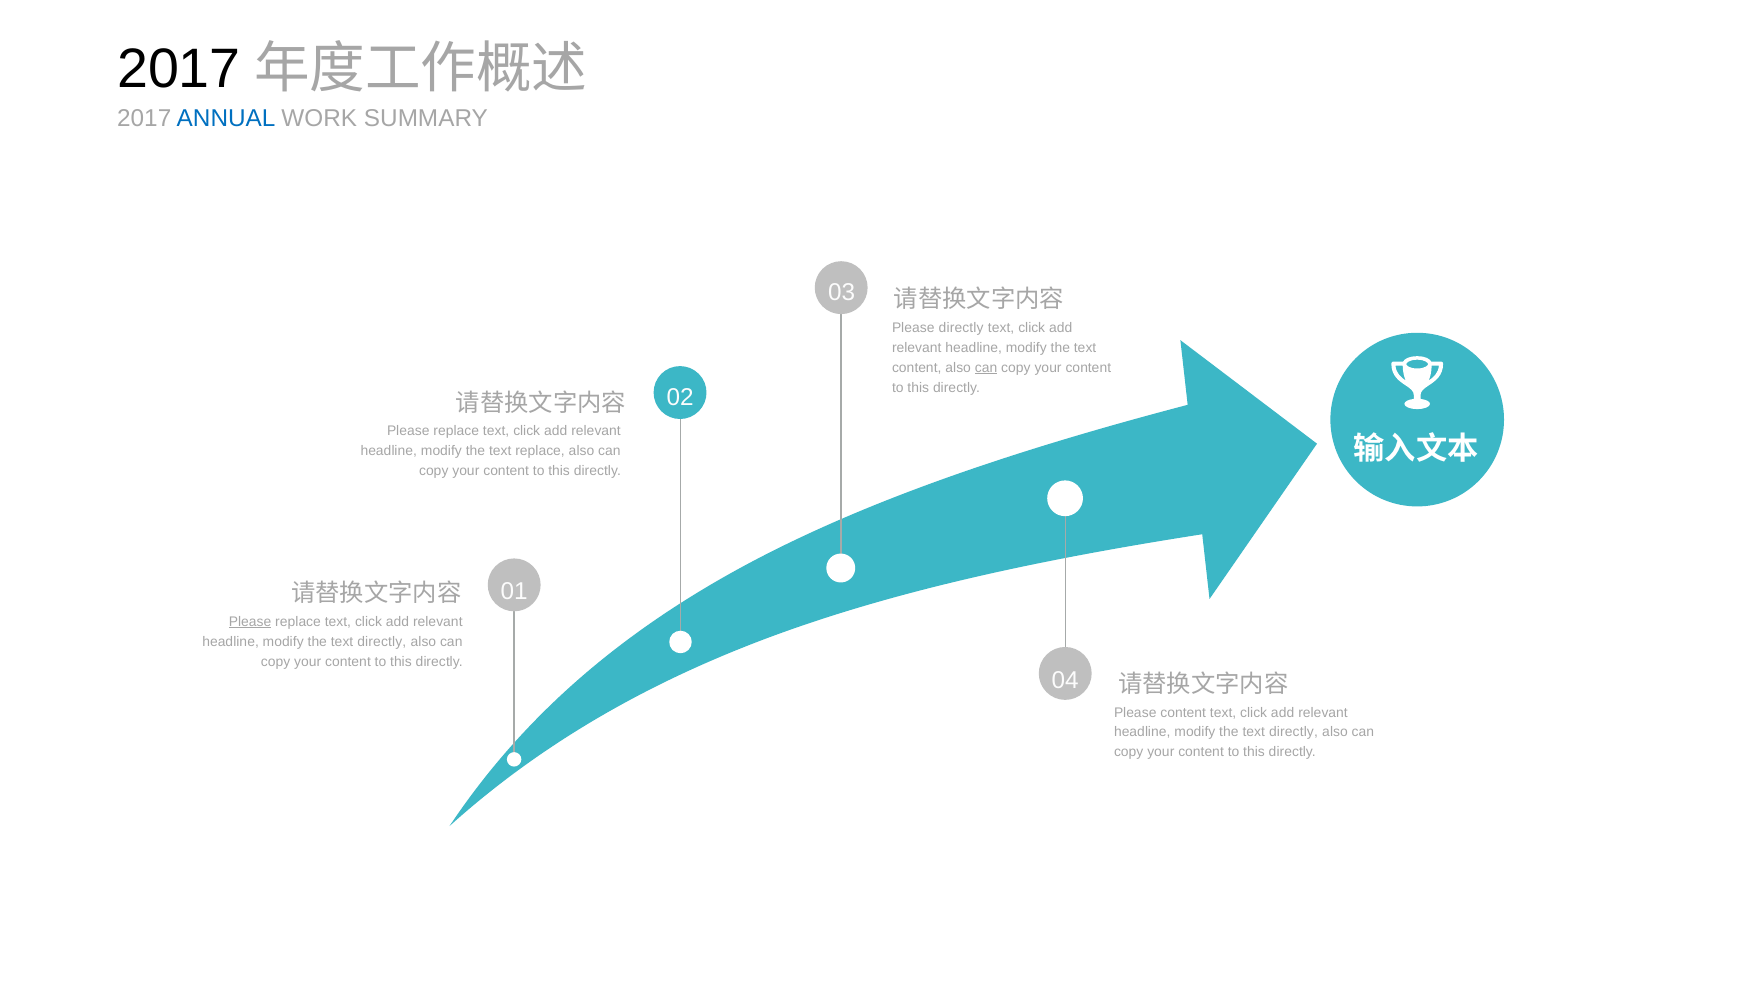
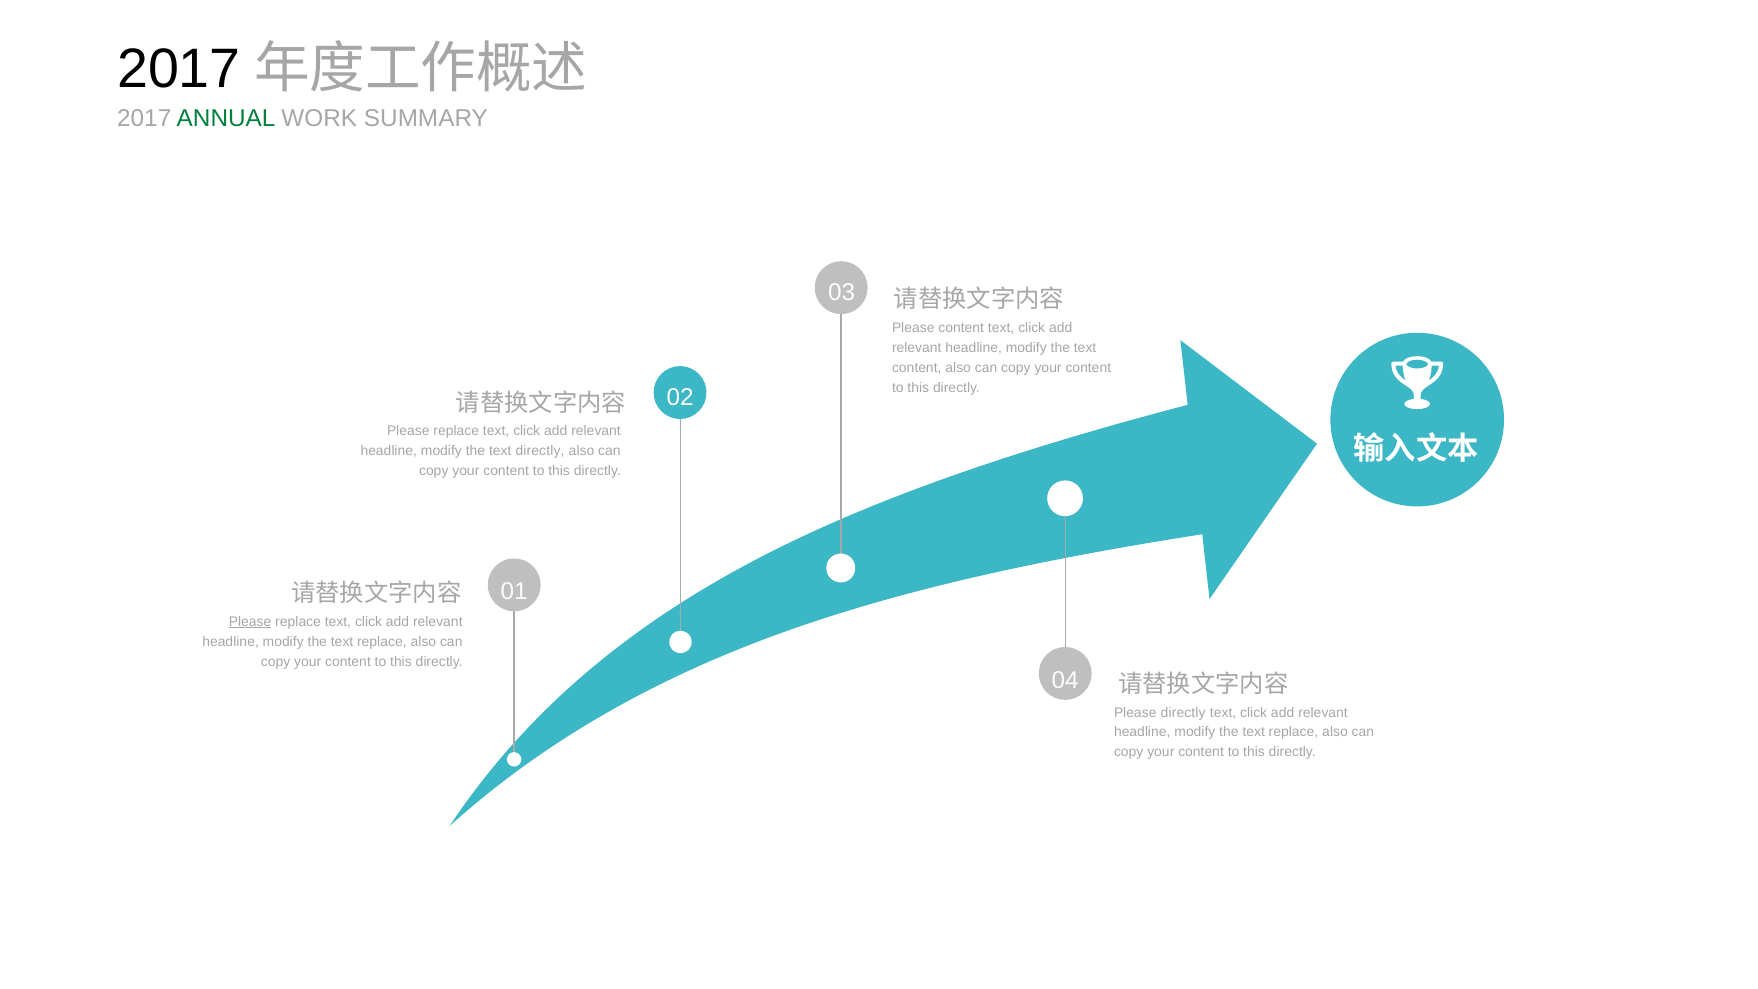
ANNUAL colour: blue -> green
Please directly: directly -> content
can at (986, 368) underline: present -> none
text replace: replace -> directly
directly at (382, 641): directly -> replace
Please content: content -> directly
directly at (1293, 732): directly -> replace
